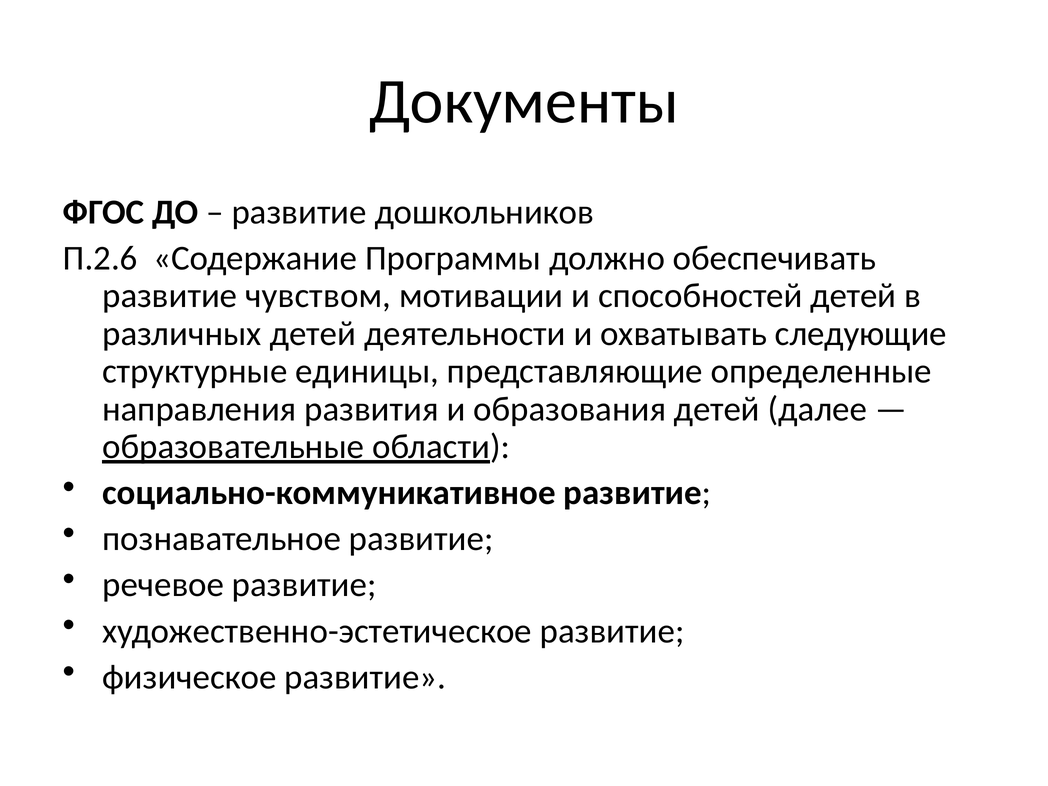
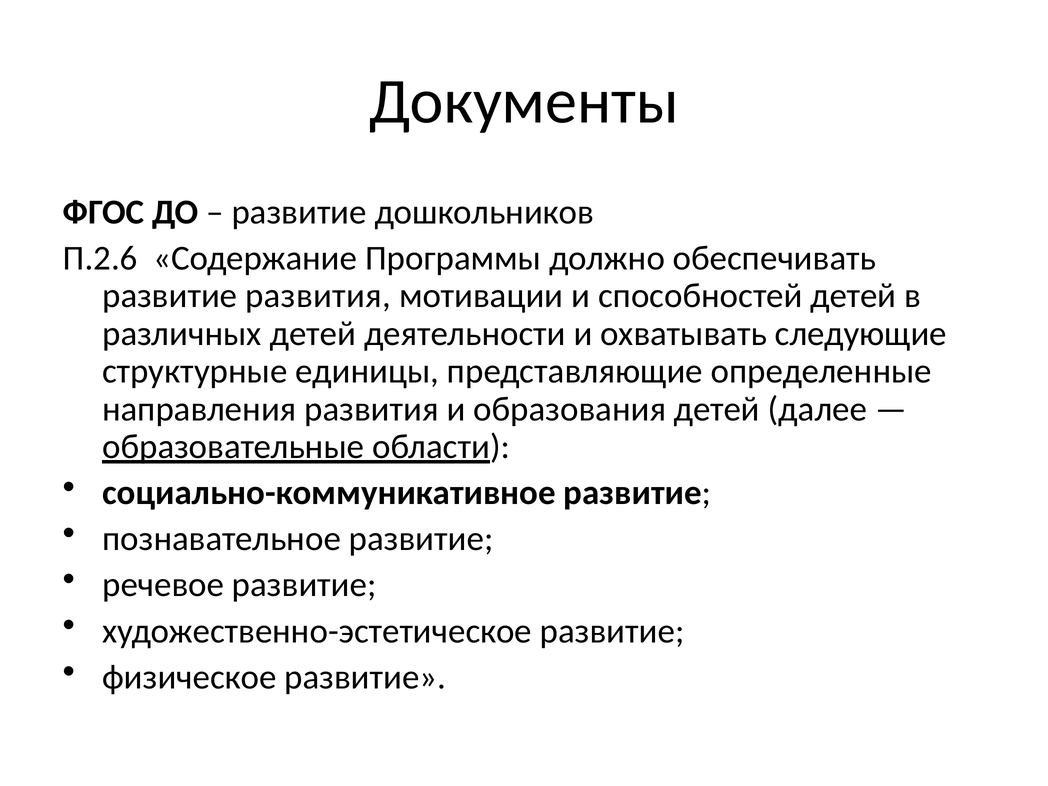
развитие чувством: чувством -> развития
